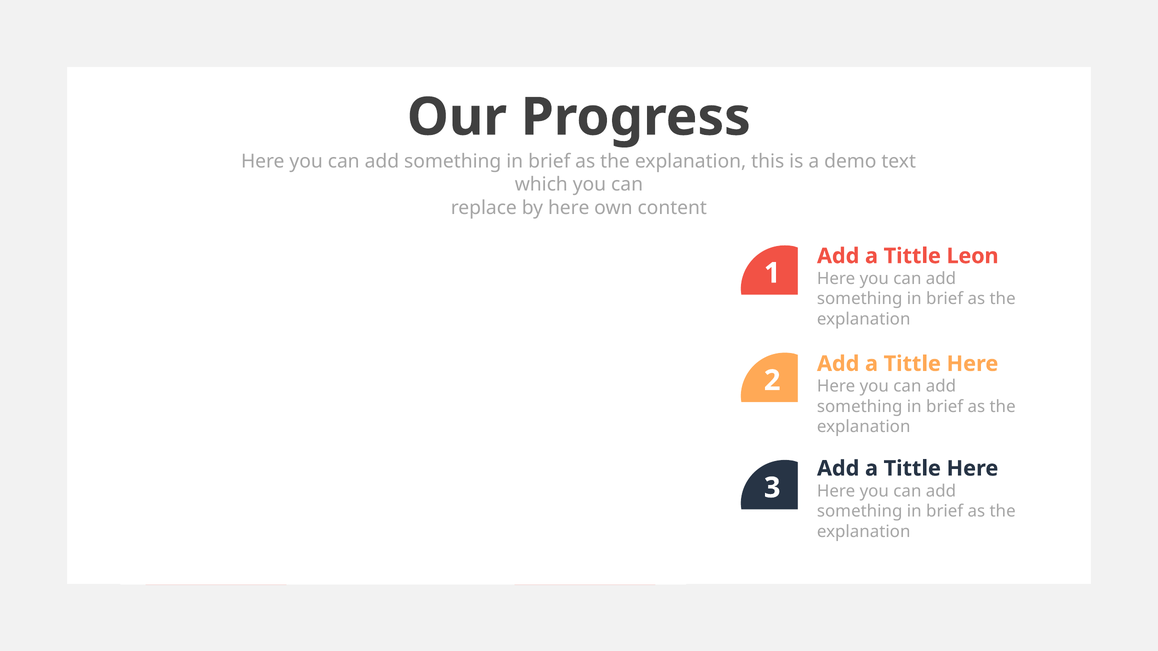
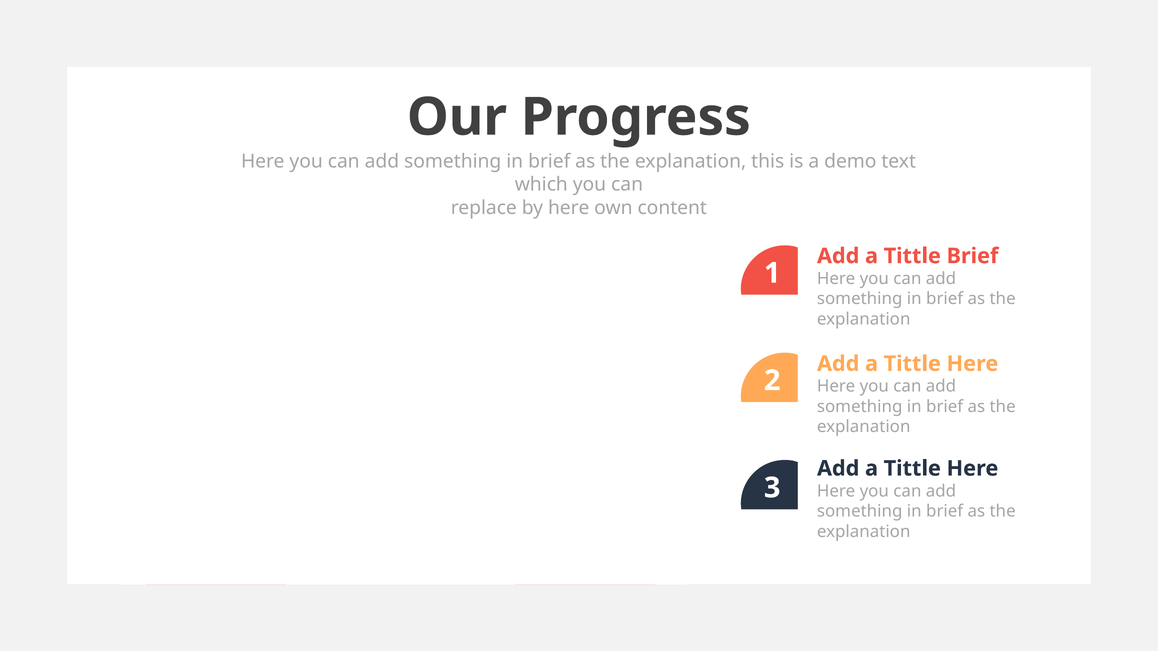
Tittle Leon: Leon -> Brief
